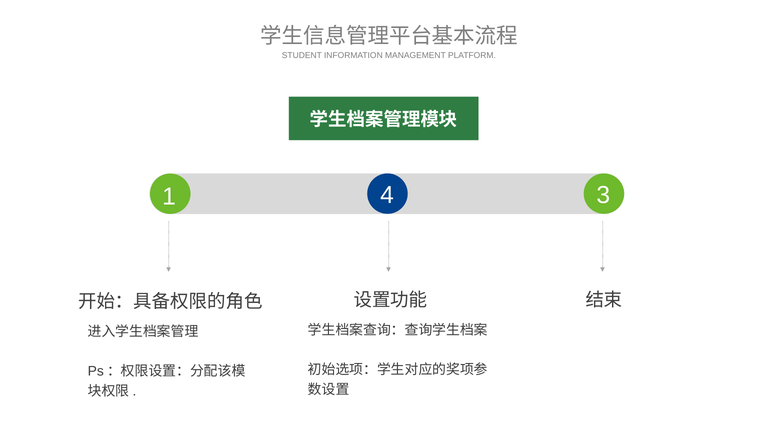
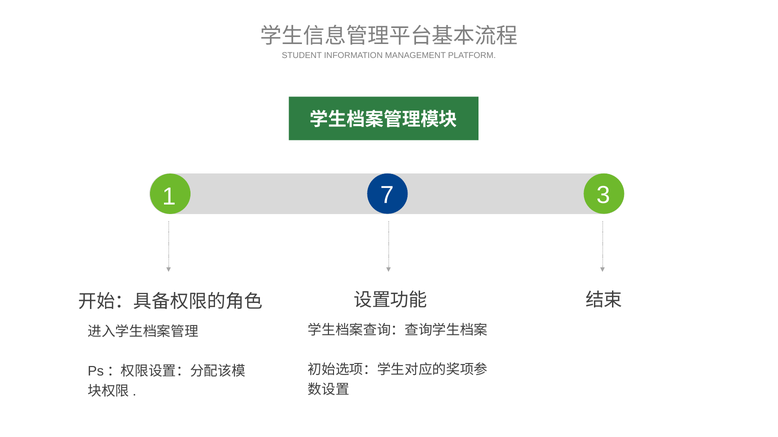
4: 4 -> 7
